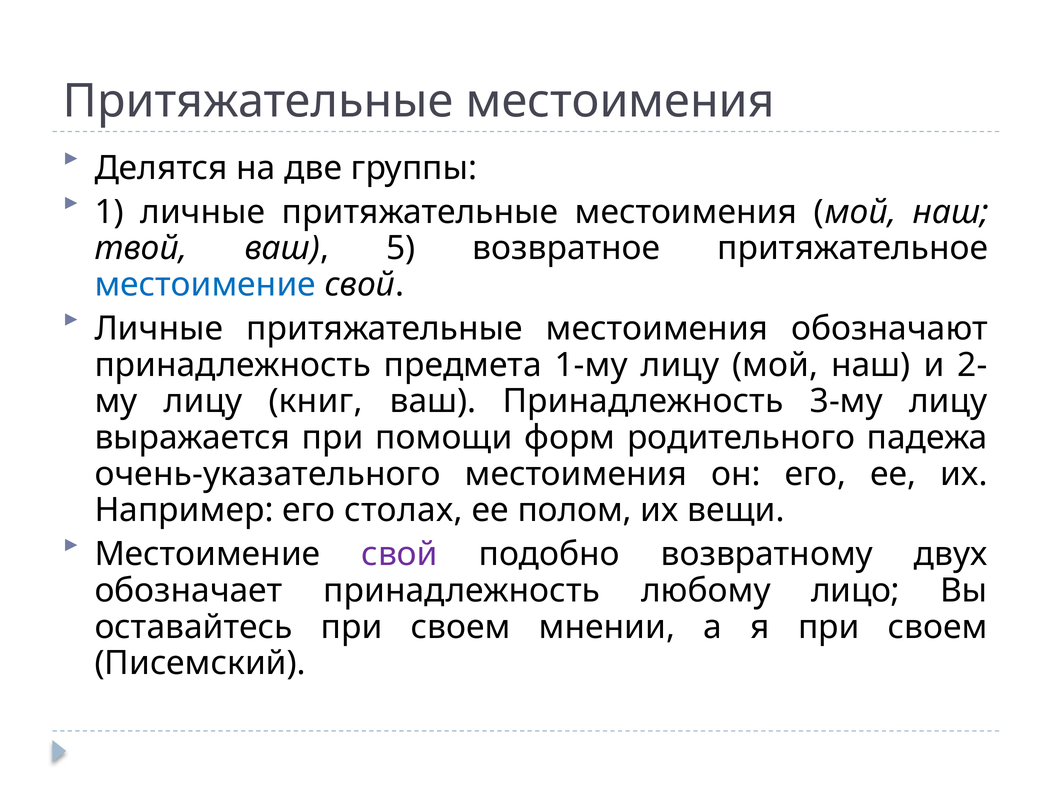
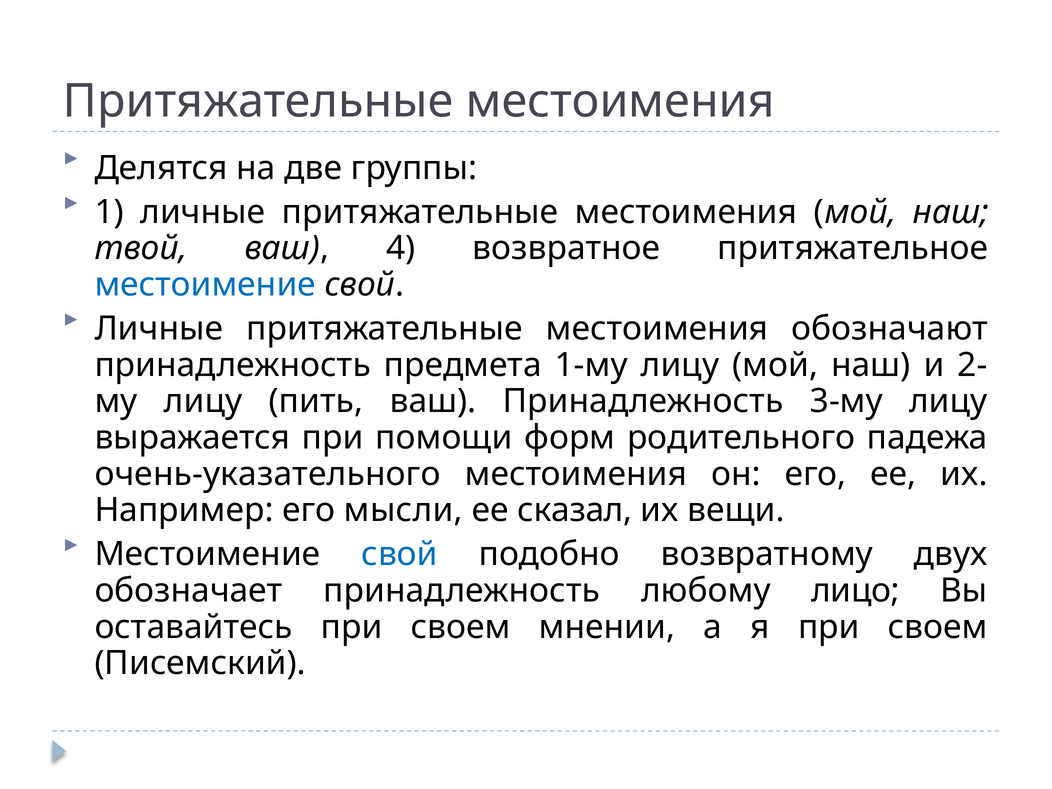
5: 5 -> 4
книг: книг -> пить
столах: столах -> мысли
полом: полом -> сказал
свой at (400, 554) colour: purple -> blue
